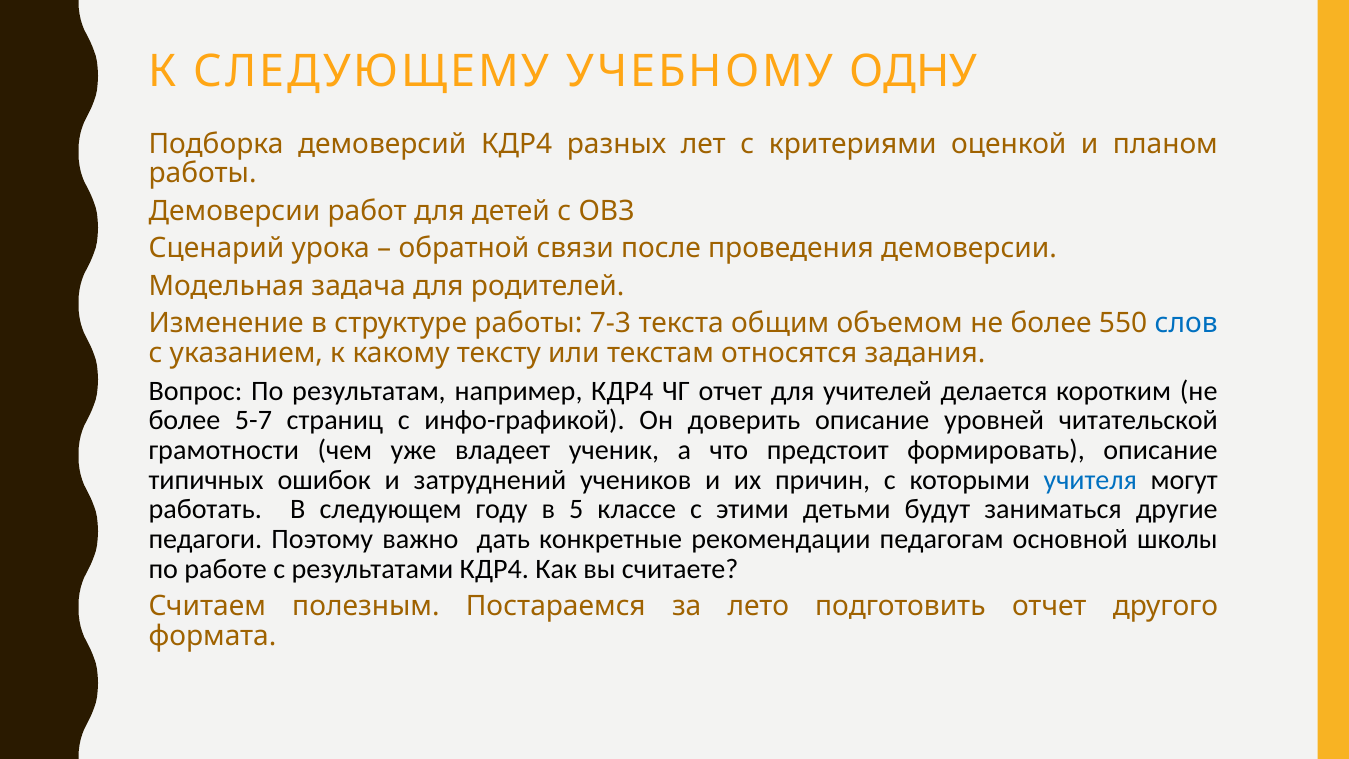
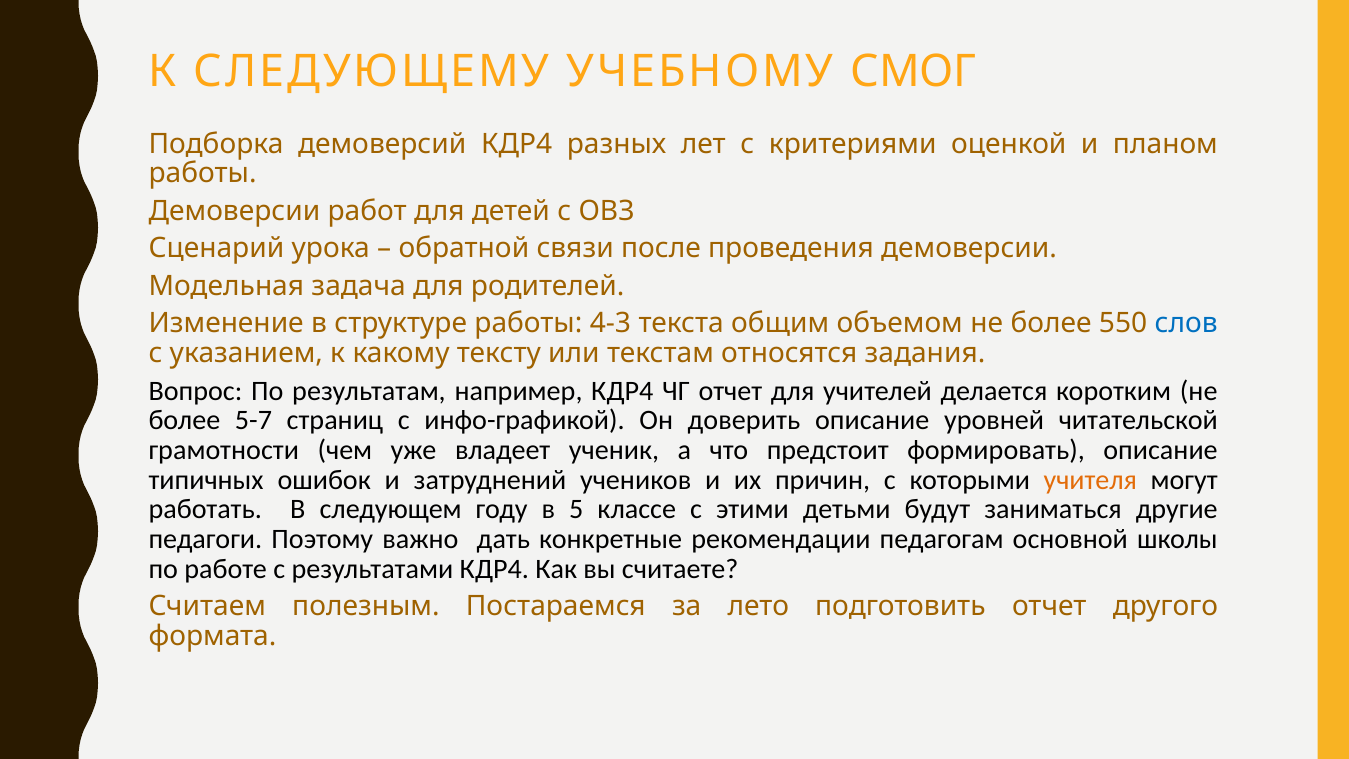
ОДНУ: ОДНУ -> СМОГ
7-3: 7-3 -> 4-3
учителя colour: blue -> orange
